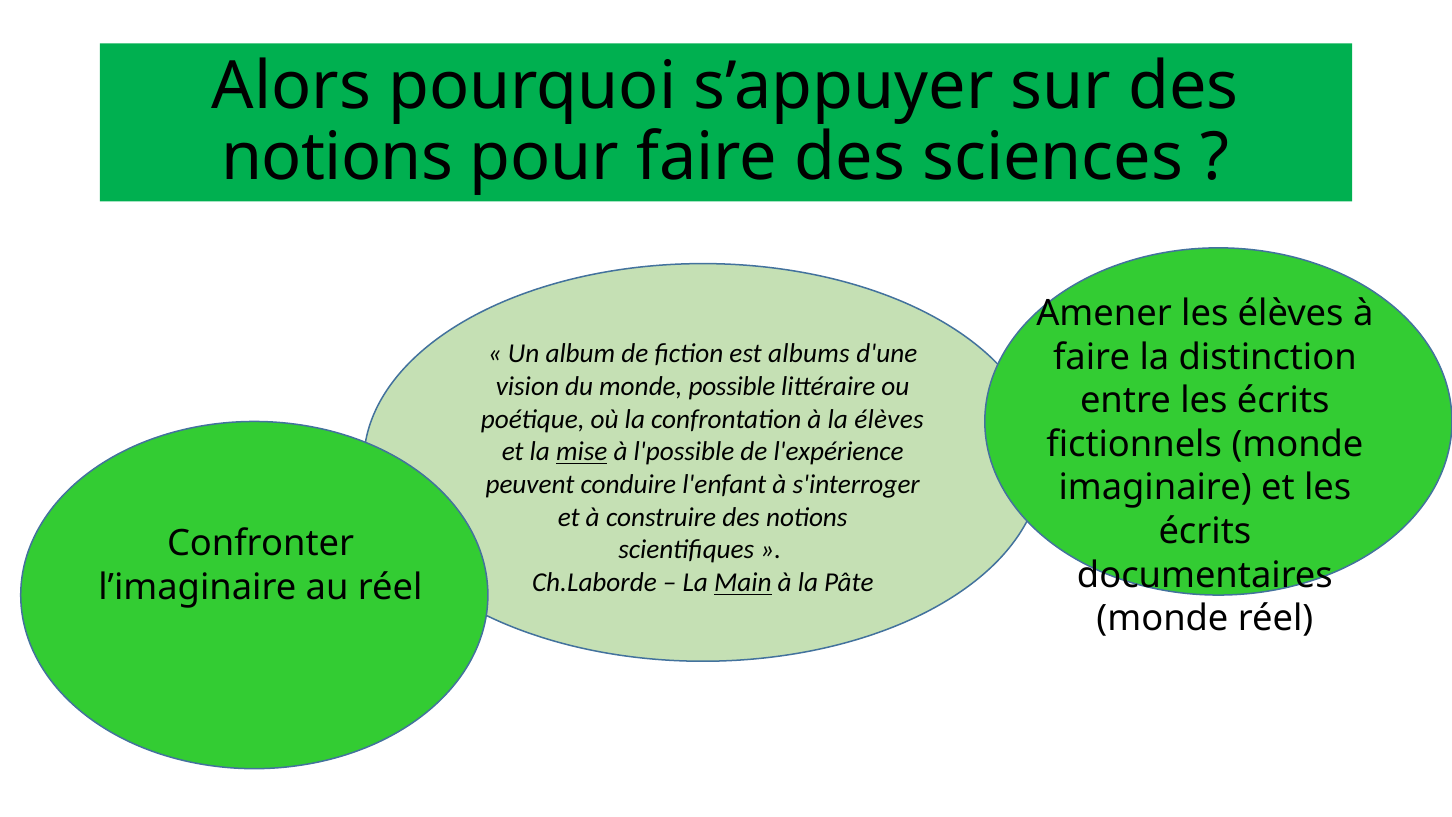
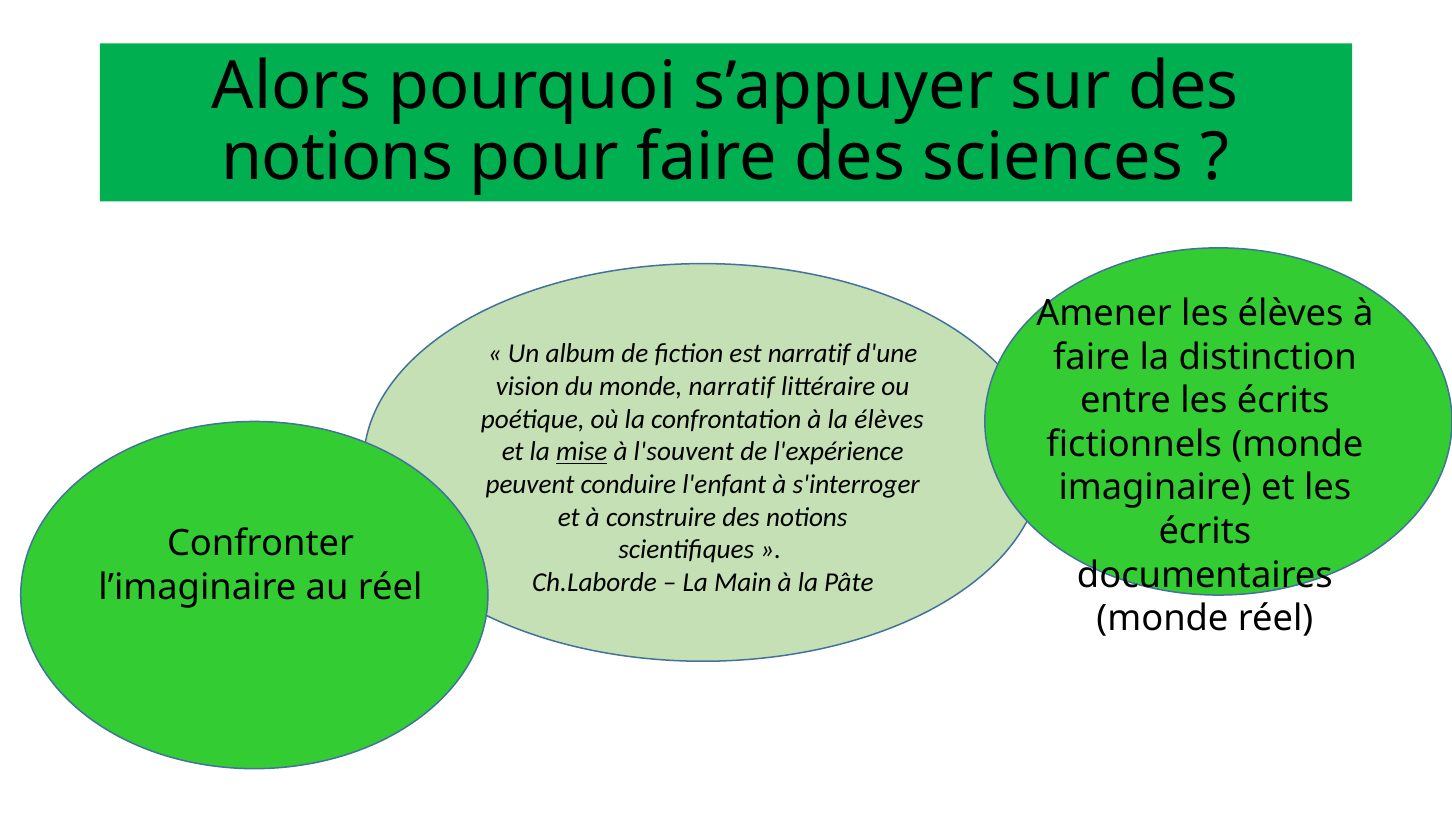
est albums: albums -> narratif
monde possible: possible -> narratif
l'possible: l'possible -> l'souvent
Main underline: present -> none
